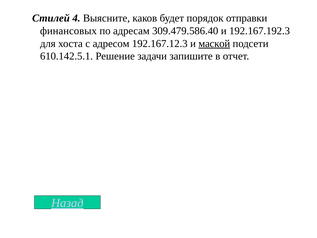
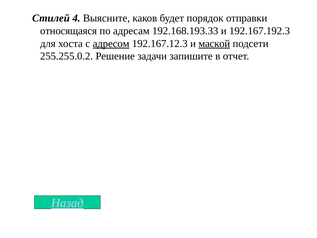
финансовых: финансовых -> относящаяся
309.479.586.40: 309.479.586.40 -> 192.168.193.33
адресом underline: none -> present
610.142.5.1: 610.142.5.1 -> 255.255.0.2
